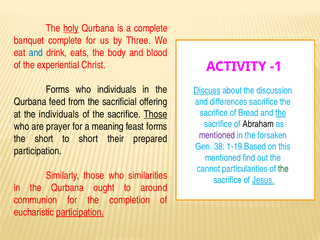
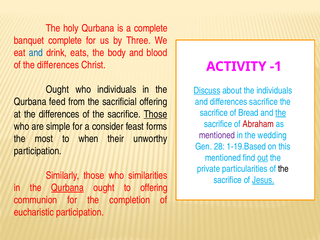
holy underline: present -> none
of the experiential: experiential -> differences
Forms at (57, 90): Forms -> Ought
the discussion: discussion -> individuals
at the individuals: individuals -> differences
Abraham colour: black -> red
prayer: prayer -> simple
meaning: meaning -> consider
forsaken: forsaken -> wedding
the short: short -> most
to short: short -> when
prepared: prepared -> unworthy
38: 38 -> 28
out underline: none -> present
cannot: cannot -> private
the at (283, 169) colour: green -> black
Qurbana at (67, 188) underline: none -> present
to around: around -> offering
participation at (80, 212) underline: present -> none
